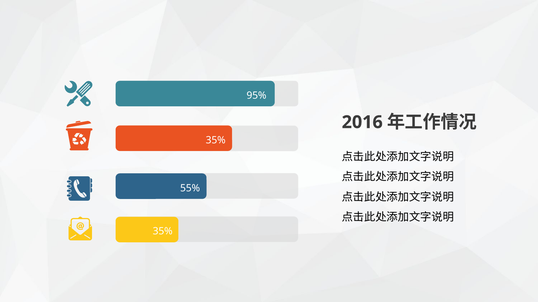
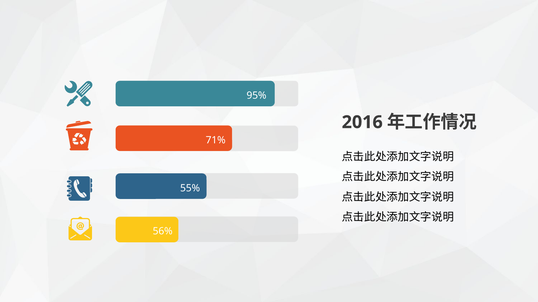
35% at (216, 141): 35% -> 71%
35% at (163, 232): 35% -> 56%
